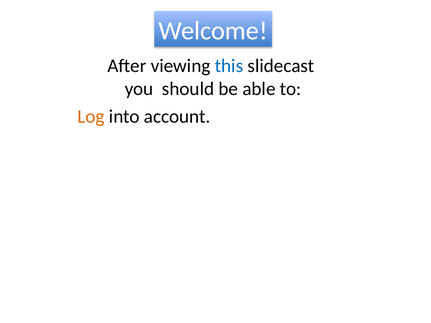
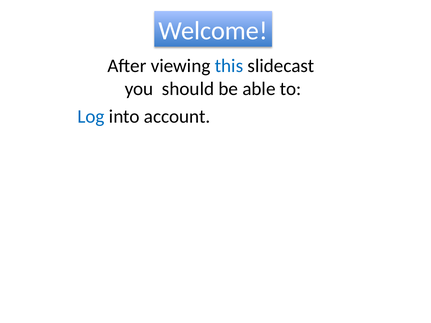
Log colour: orange -> blue
